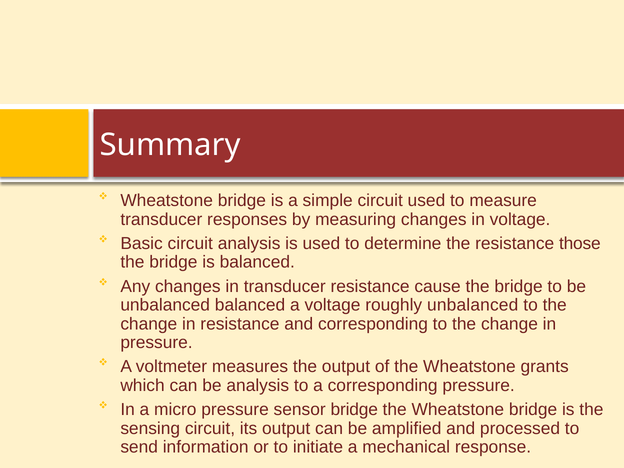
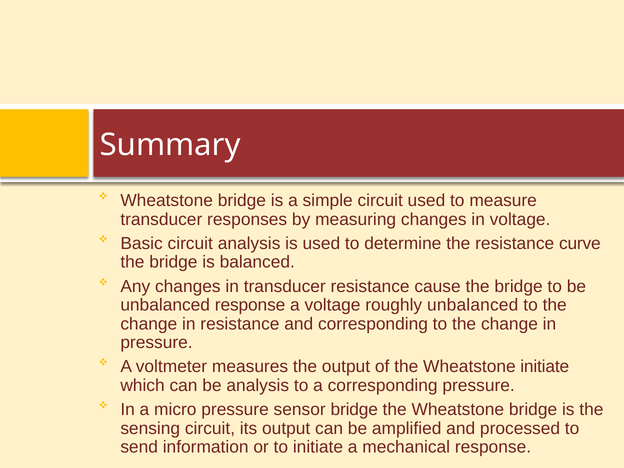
those: those -> curve
unbalanced balanced: balanced -> response
Wheatstone grants: grants -> initiate
